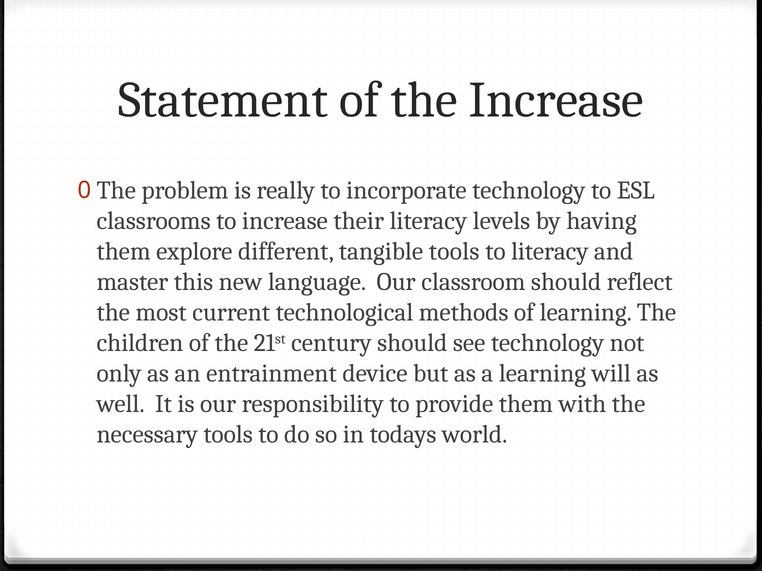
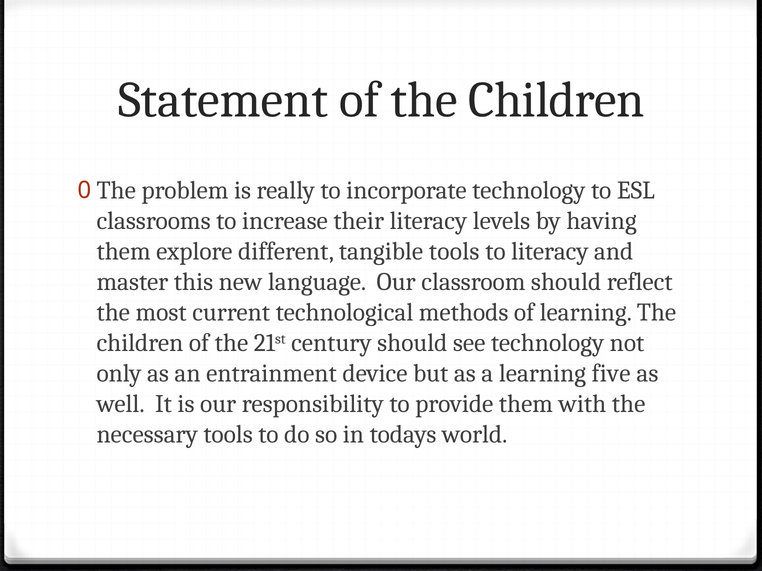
of the Increase: Increase -> Children
will: will -> five
